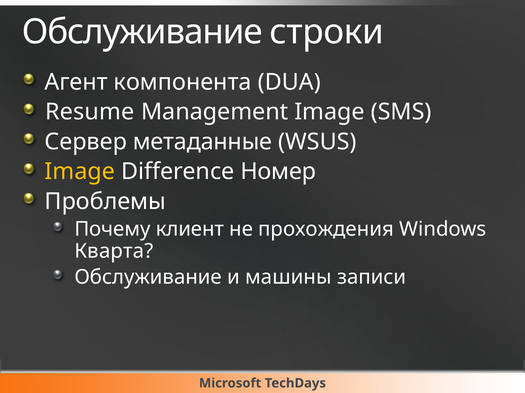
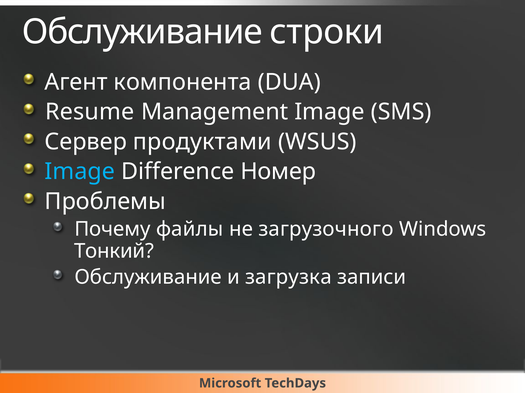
метаданные: метаданные -> продуктами
Image at (80, 172) colour: yellow -> light blue
клиент: клиент -> файлы
прохождения: прохождения -> загрузочного
Кварта: Кварта -> Тонкий
машины: машины -> загрузка
